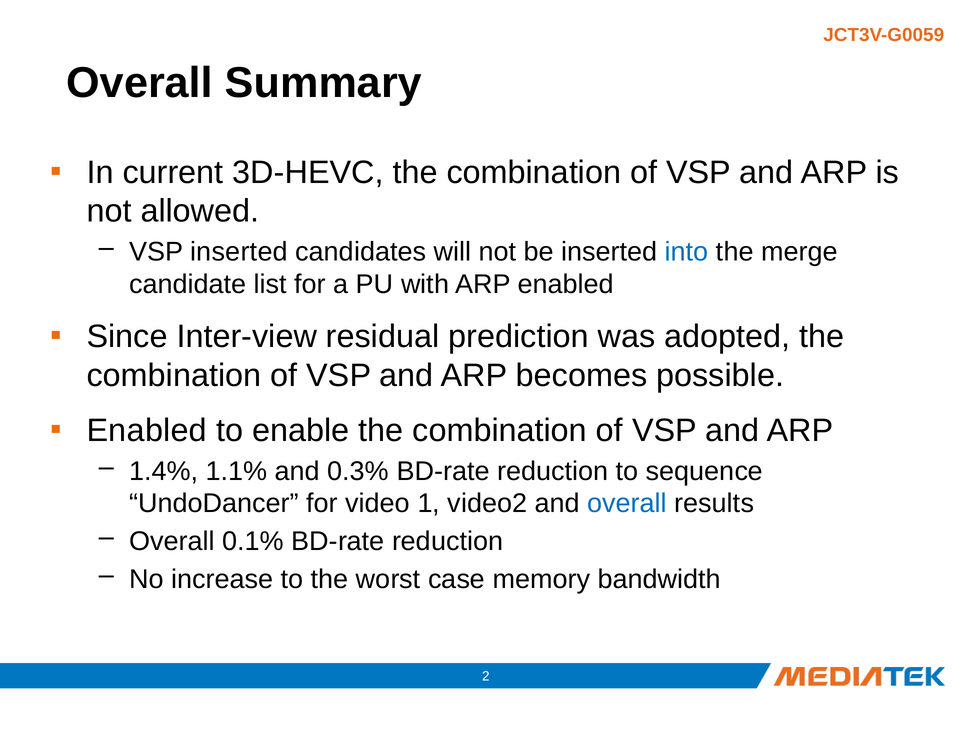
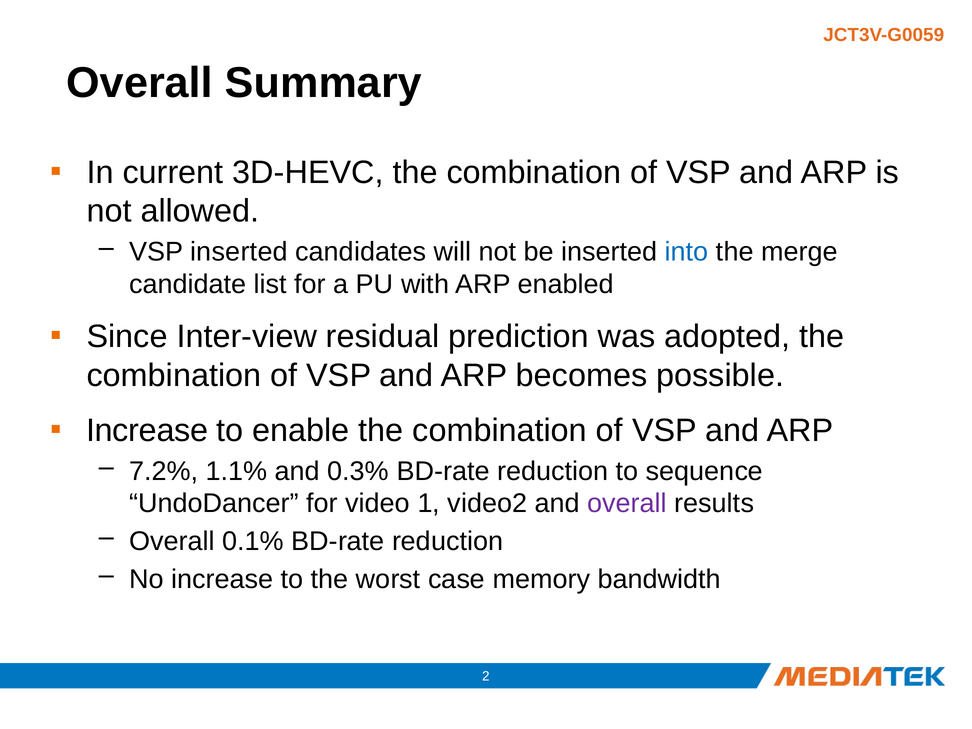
Enabled at (147, 430): Enabled -> Increase
1.4%: 1.4% -> 7.2%
overall at (627, 504) colour: blue -> purple
